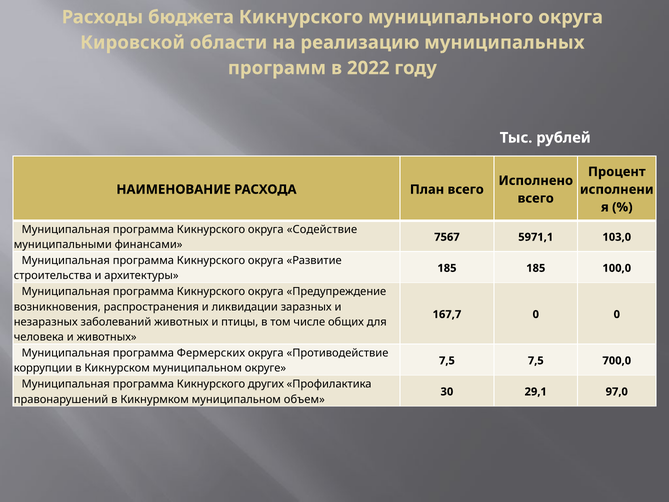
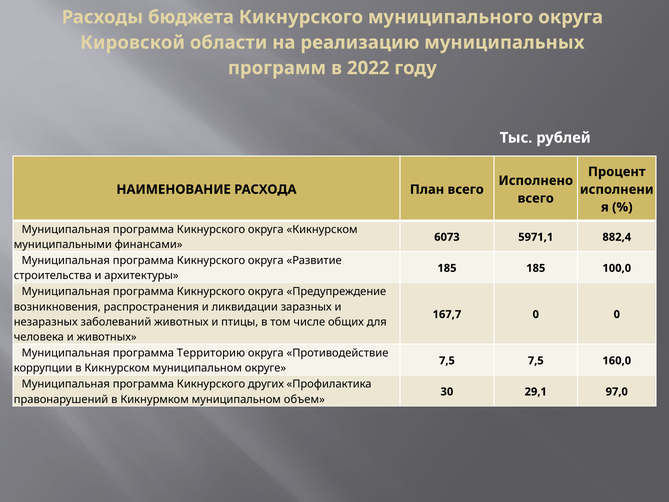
округа Содействие: Содействие -> Кикнурском
7567: 7567 -> 6073
103,0: 103,0 -> 882,4
Фермерских: Фермерских -> Территорию
700,0: 700,0 -> 160,0
